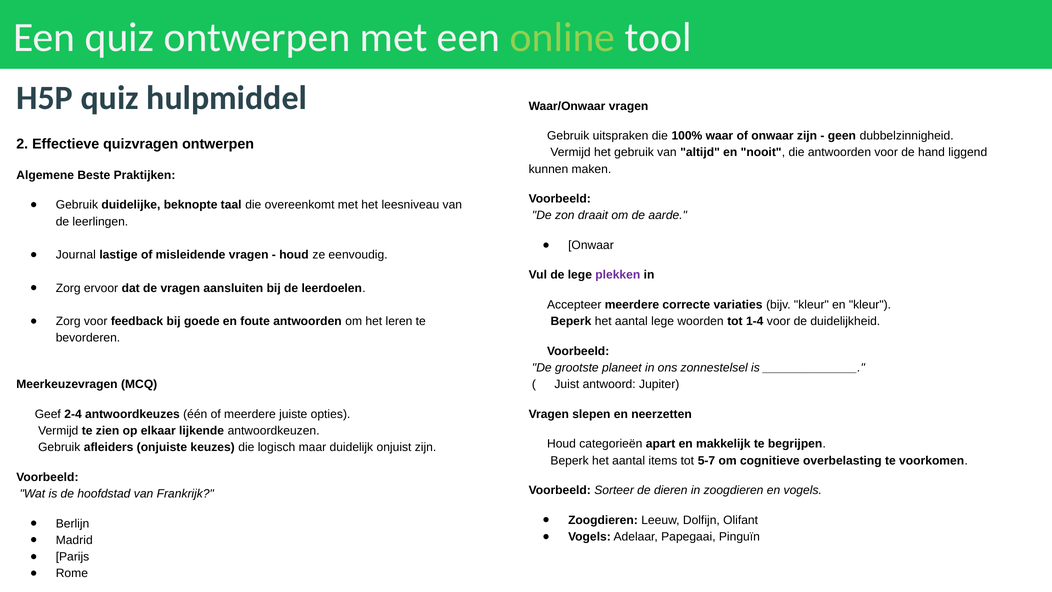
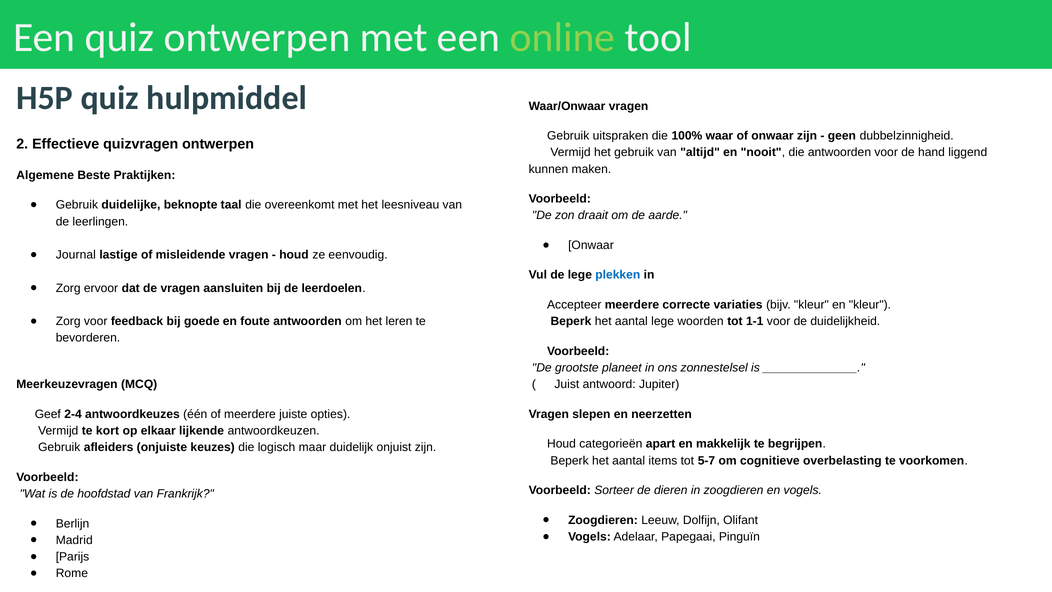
plekken colour: purple -> blue
1-4: 1-4 -> 1-1
zien: zien -> kort
